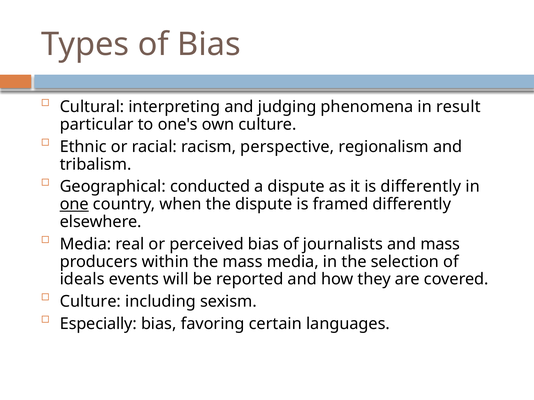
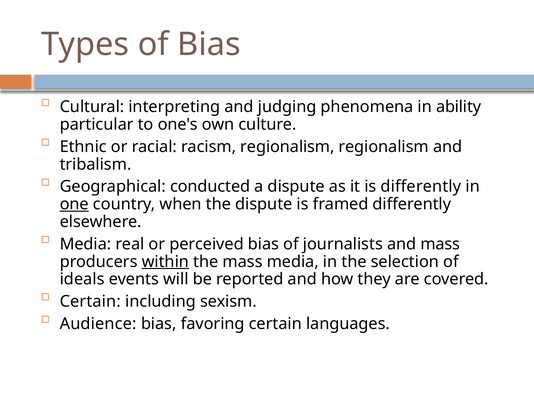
result: result -> ability
racism perspective: perspective -> regionalism
within underline: none -> present
Culture at (90, 302): Culture -> Certain
Especially: Especially -> Audience
